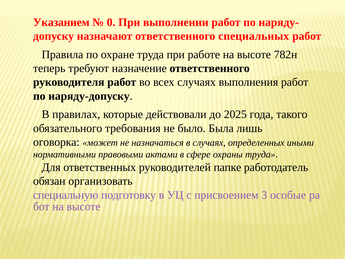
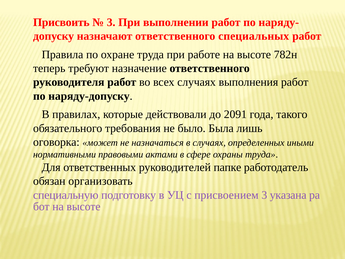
Указанием: Указанием -> Присвоить
0 at (111, 22): 0 -> 3
2025: 2025 -> 2091
особые: особые -> указана
